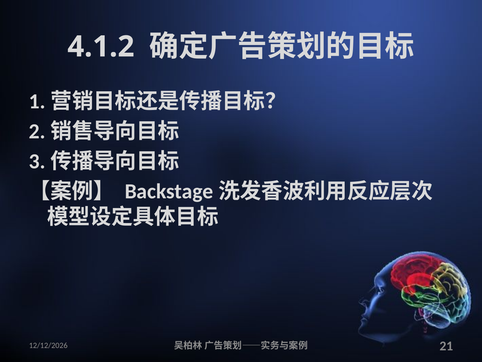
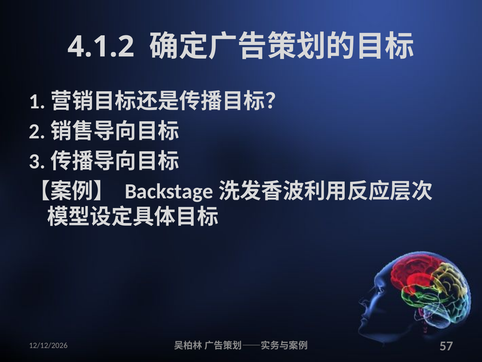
21: 21 -> 57
